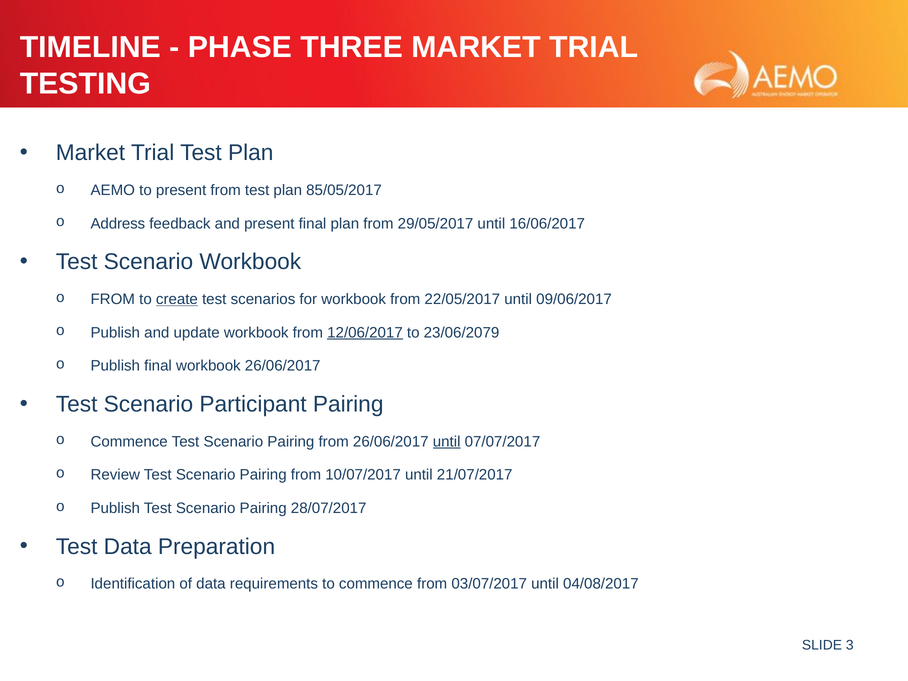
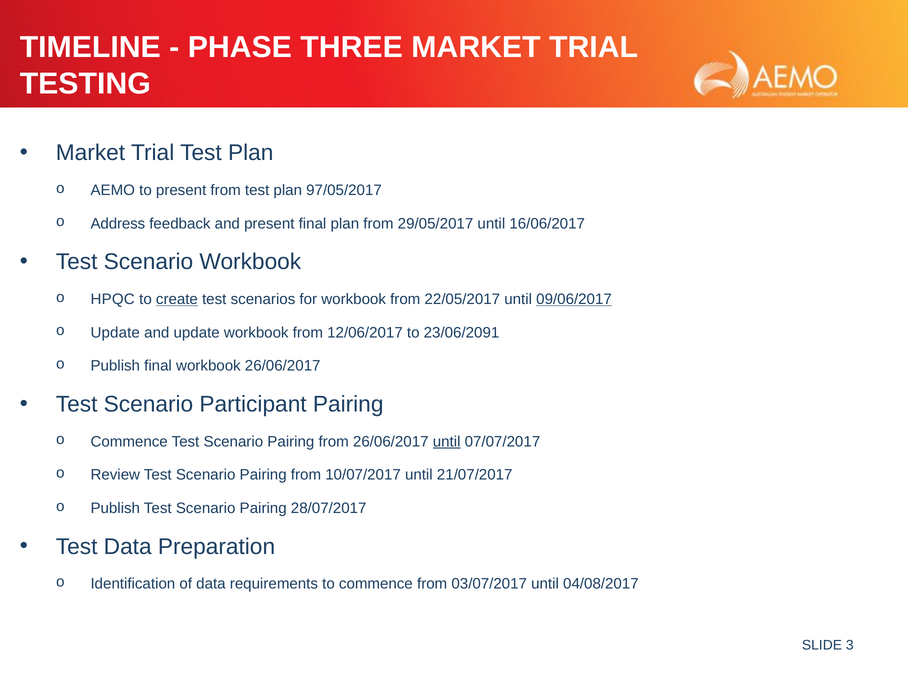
85/05/2017: 85/05/2017 -> 97/05/2017
FROM at (113, 299): FROM -> HPQC
09/06/2017 underline: none -> present
Publish at (115, 333): Publish -> Update
12/06/2017 underline: present -> none
23/06/2079: 23/06/2079 -> 23/06/2091
